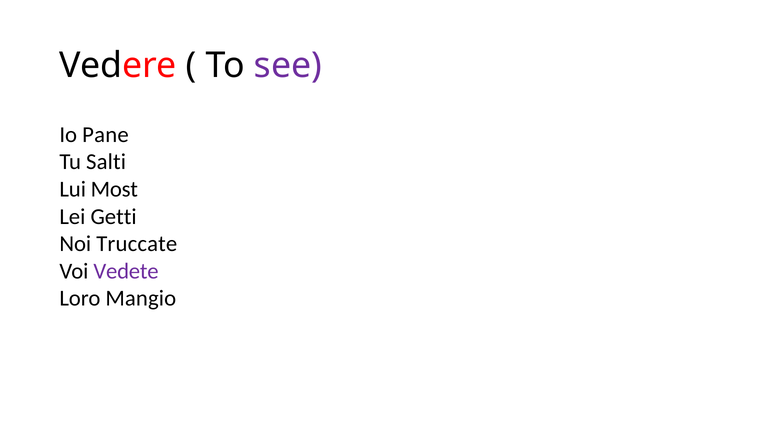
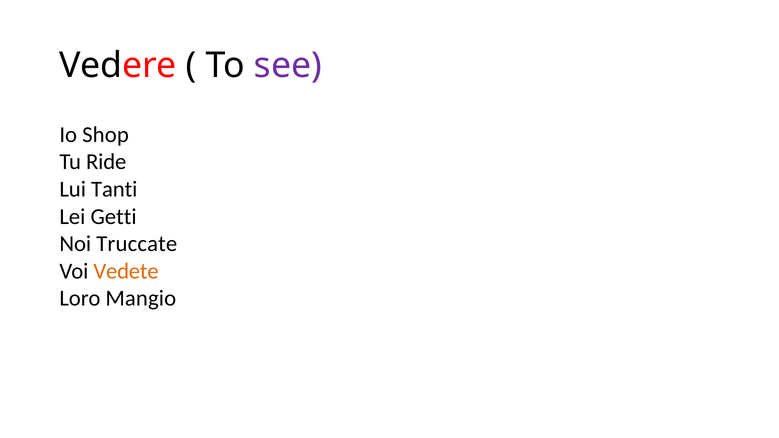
Pane: Pane -> Shop
Salti: Salti -> Ride
Most: Most -> Tanti
Vedete colour: purple -> orange
